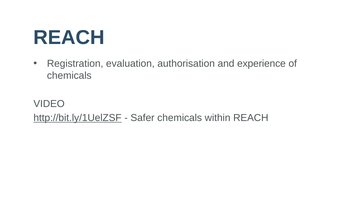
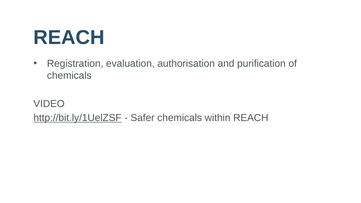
experience: experience -> purification
